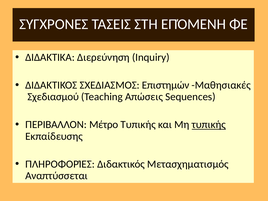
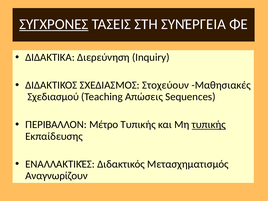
ΣΥΓΧΡΟΝΕΣ underline: none -> present
ΕΠΌΜΕΝΗ: ΕΠΌΜΕΝΗ -> ΣΥΝΈΡΓΕΙΑ
Επιστημών: Επιστημών -> Στοχεύουν
ΠΛΗΡΟΦΟΡΊΕΣ: ΠΛΗΡΟΦΟΡΊΕΣ -> ΕΝΑΛΛΑΚΤΙΚΈΣ
Αναπτύσσεται: Αναπτύσσεται -> Αναγνωρίζουν
